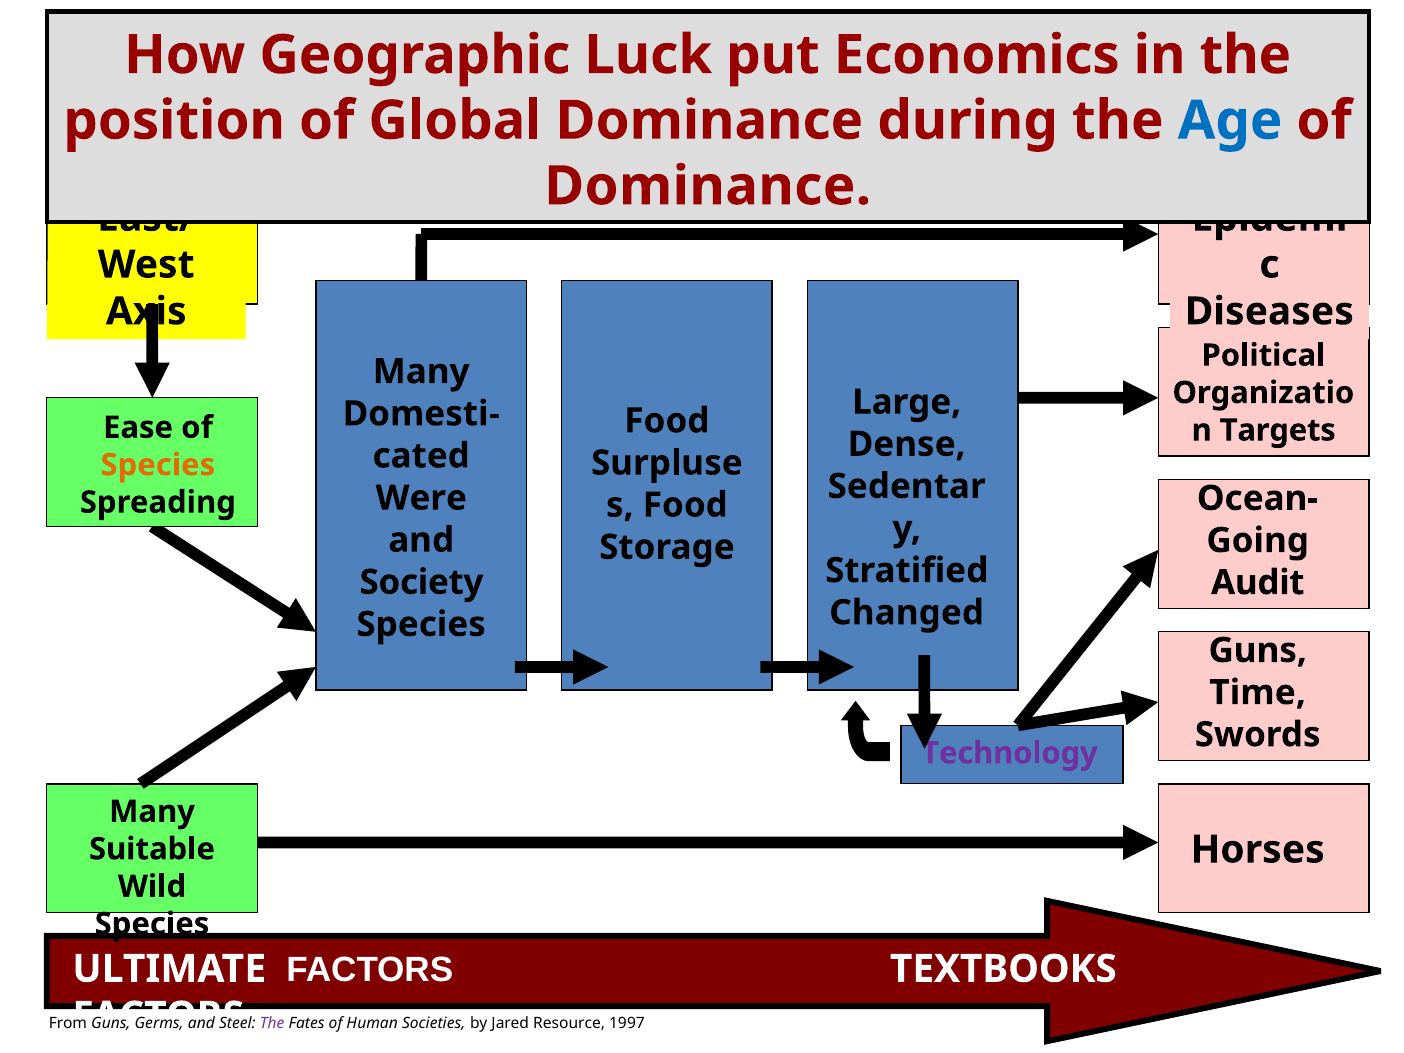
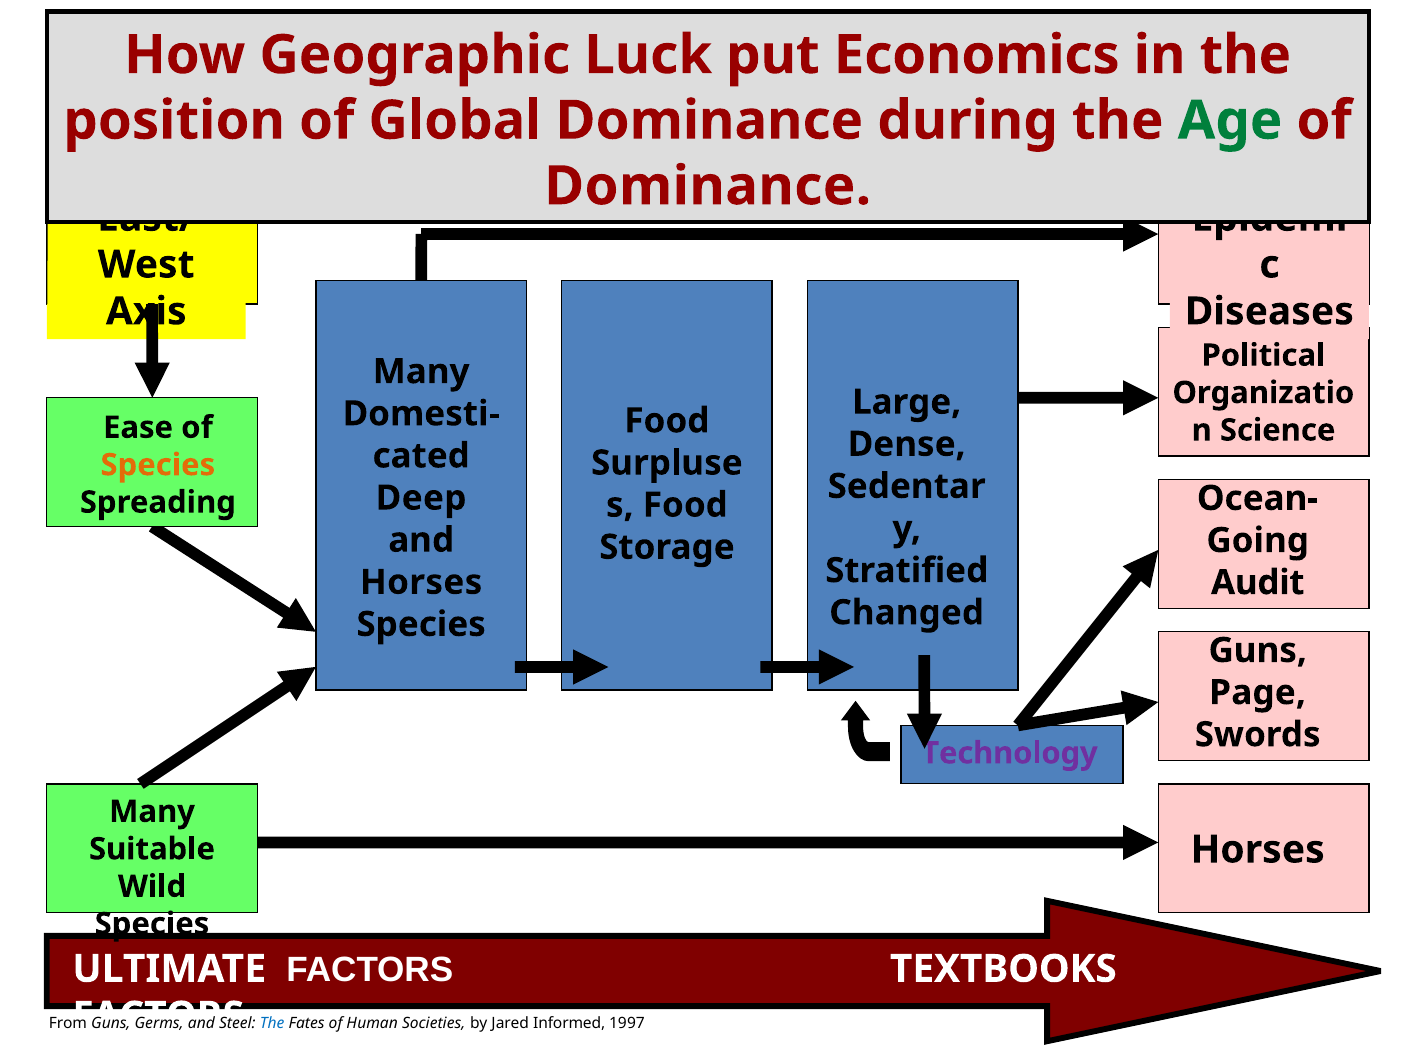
Age colour: blue -> green
Targets: Targets -> Science
Were: Were -> Deep
Society at (421, 582): Society -> Horses
Time: Time -> Page
The at (272, 1023) colour: purple -> blue
Resource: Resource -> Informed
